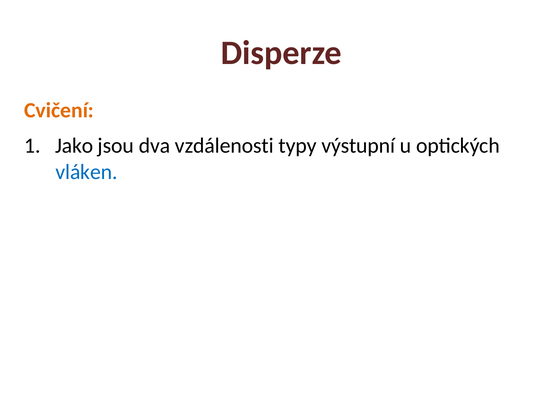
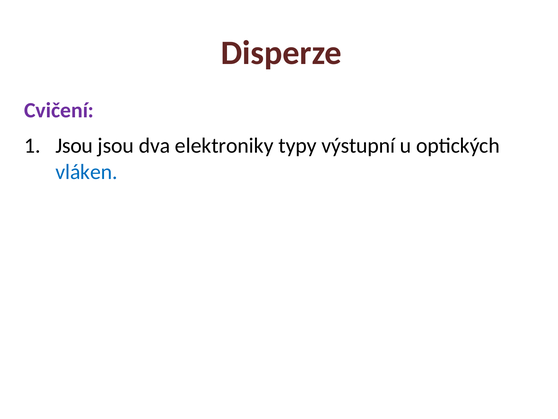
Cvičení colour: orange -> purple
Jako at (74, 146): Jako -> Jsou
vzdálenosti: vzdálenosti -> elektroniky
